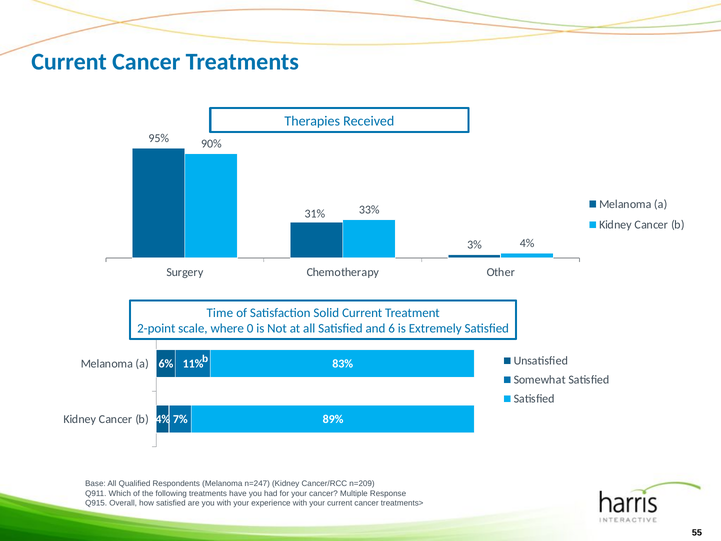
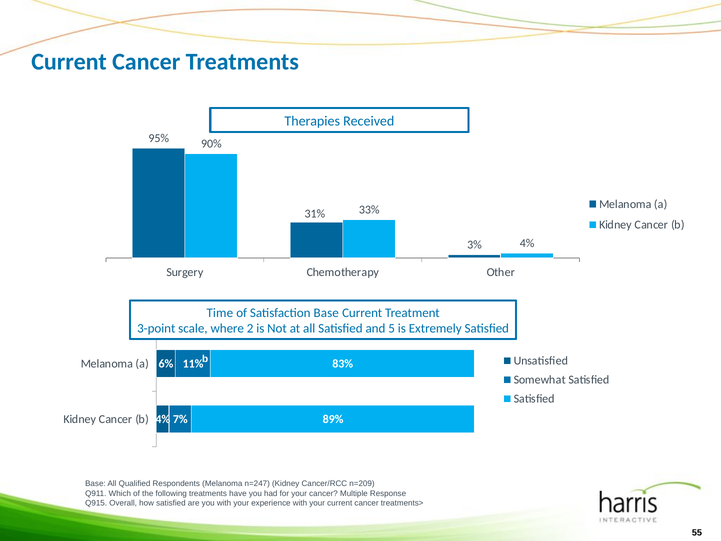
Satisfaction Solid: Solid -> Base
2-point: 2-point -> 3-point
0: 0 -> 2
6: 6 -> 5
